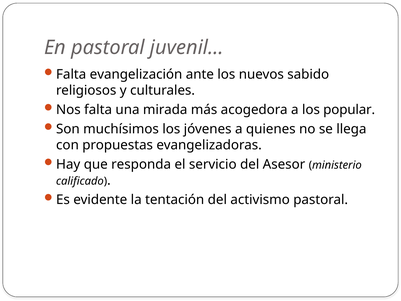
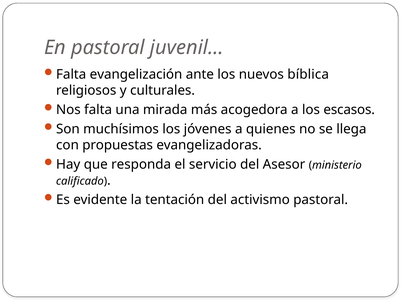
sabido: sabido -> bíblica
popular: popular -> escasos
